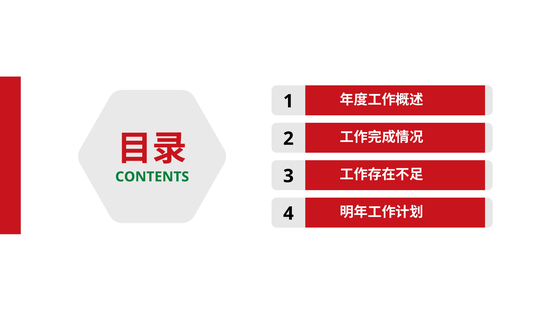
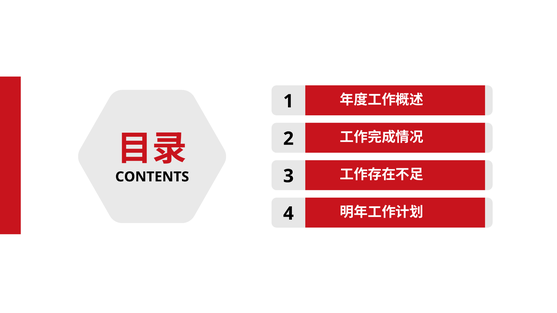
CONTENTS colour: green -> black
